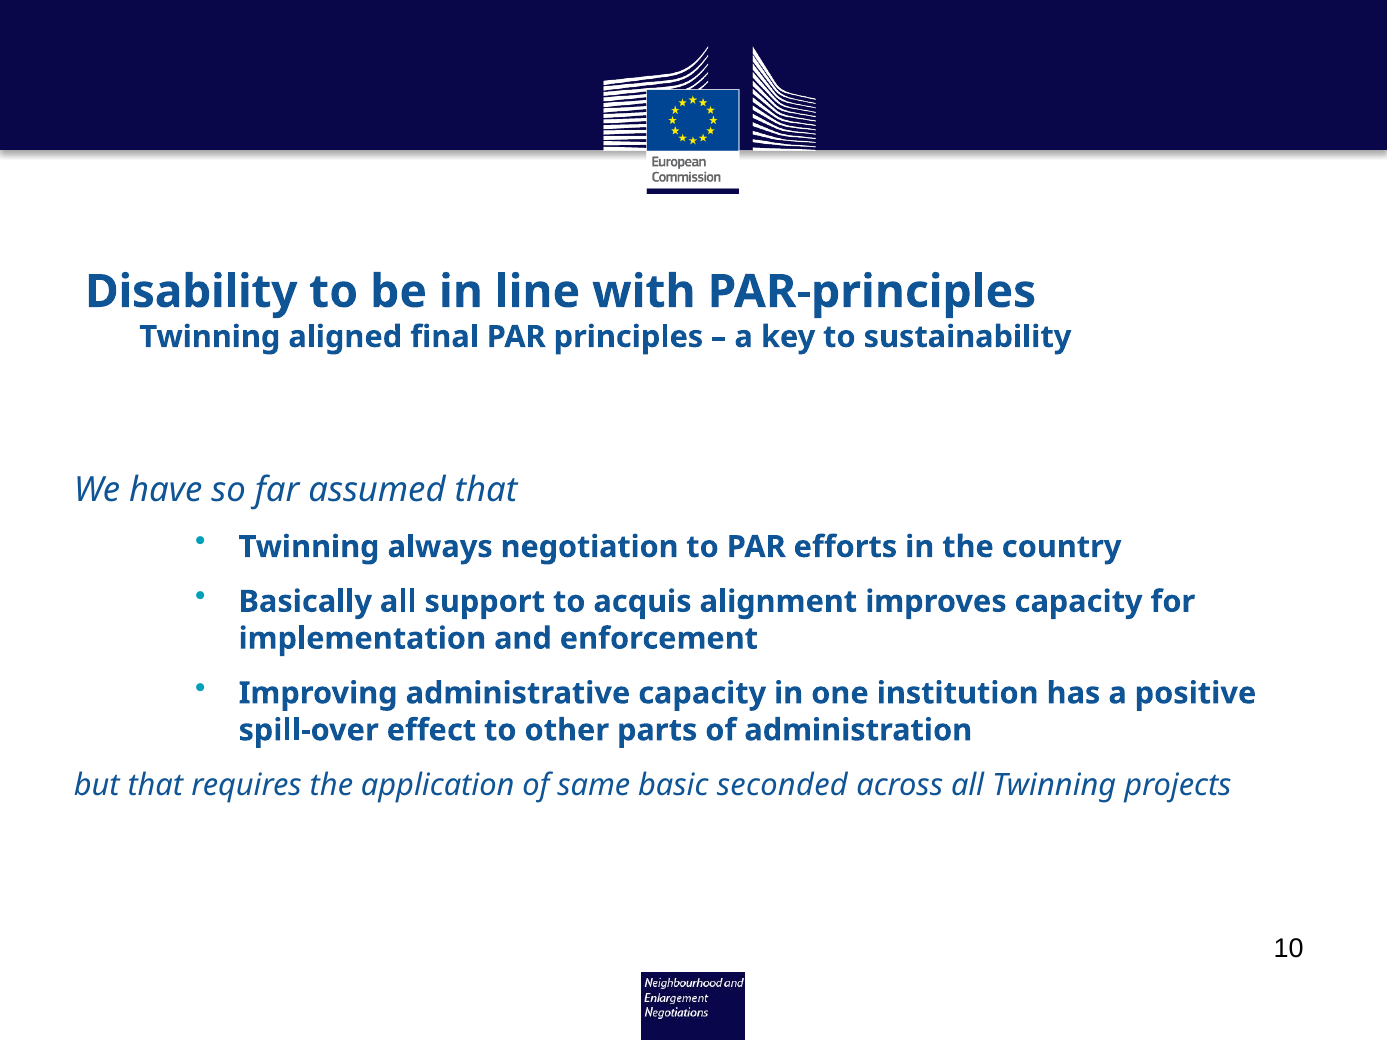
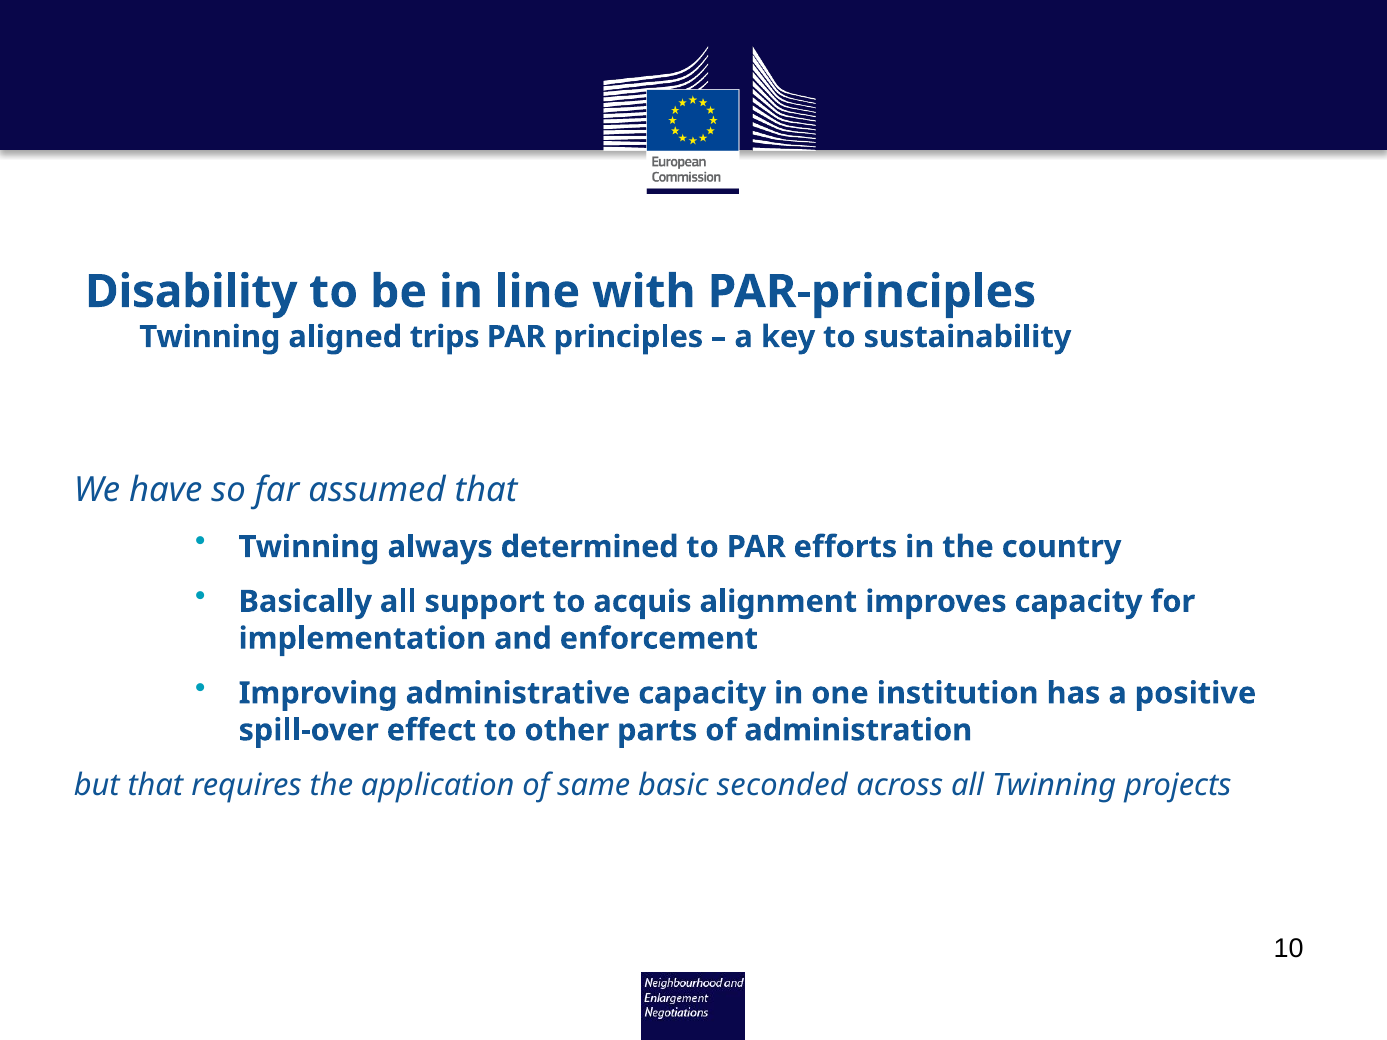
final: final -> trips
negotiation: negotiation -> determined
